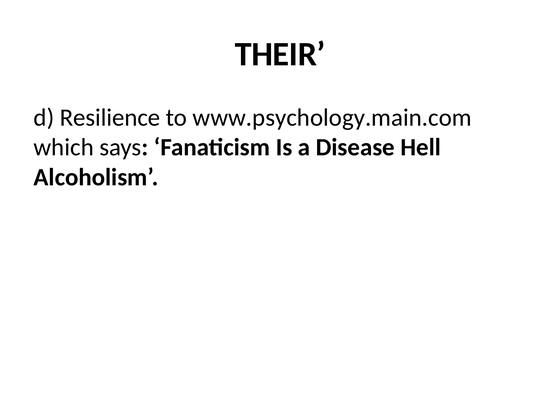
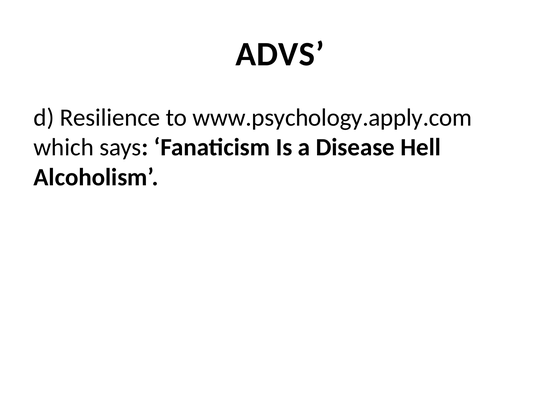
THEIR: THEIR -> ADVS
www.psychology.main.com: www.psychology.main.com -> www.psychology.apply.com
